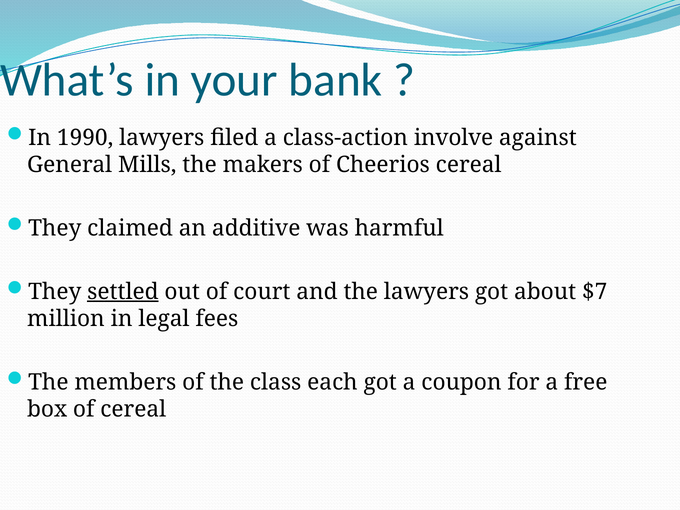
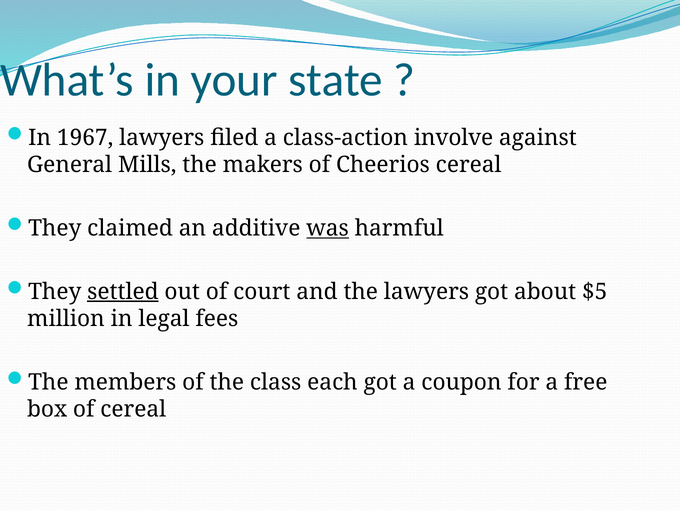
bank: bank -> state
1990: 1990 -> 1967
was underline: none -> present
$7: $7 -> $5
